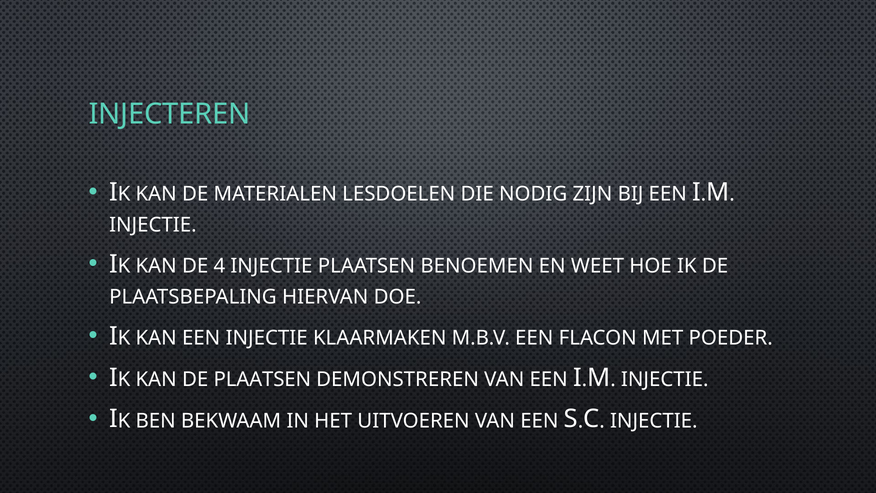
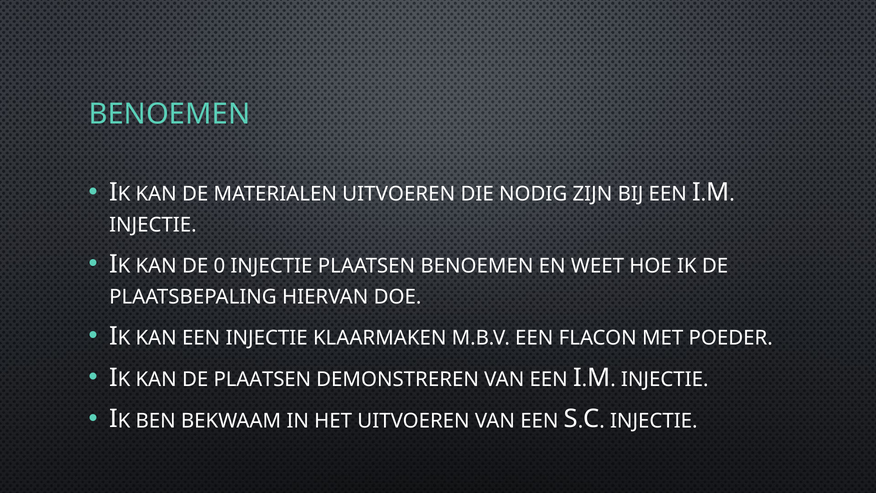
INJECTEREN at (170, 114): INJECTEREN -> BENOEMEN
MATERIALEN LESDOELEN: LESDOELEN -> UITVOEREN
4: 4 -> 0
